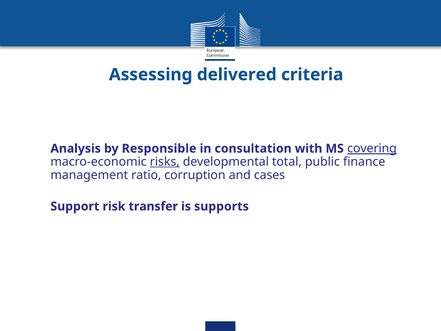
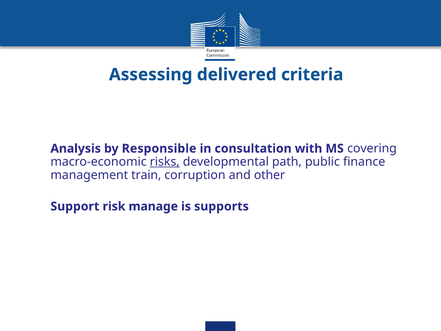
covering underline: present -> none
total: total -> path
ratio: ratio -> train
cases: cases -> other
transfer: transfer -> manage
